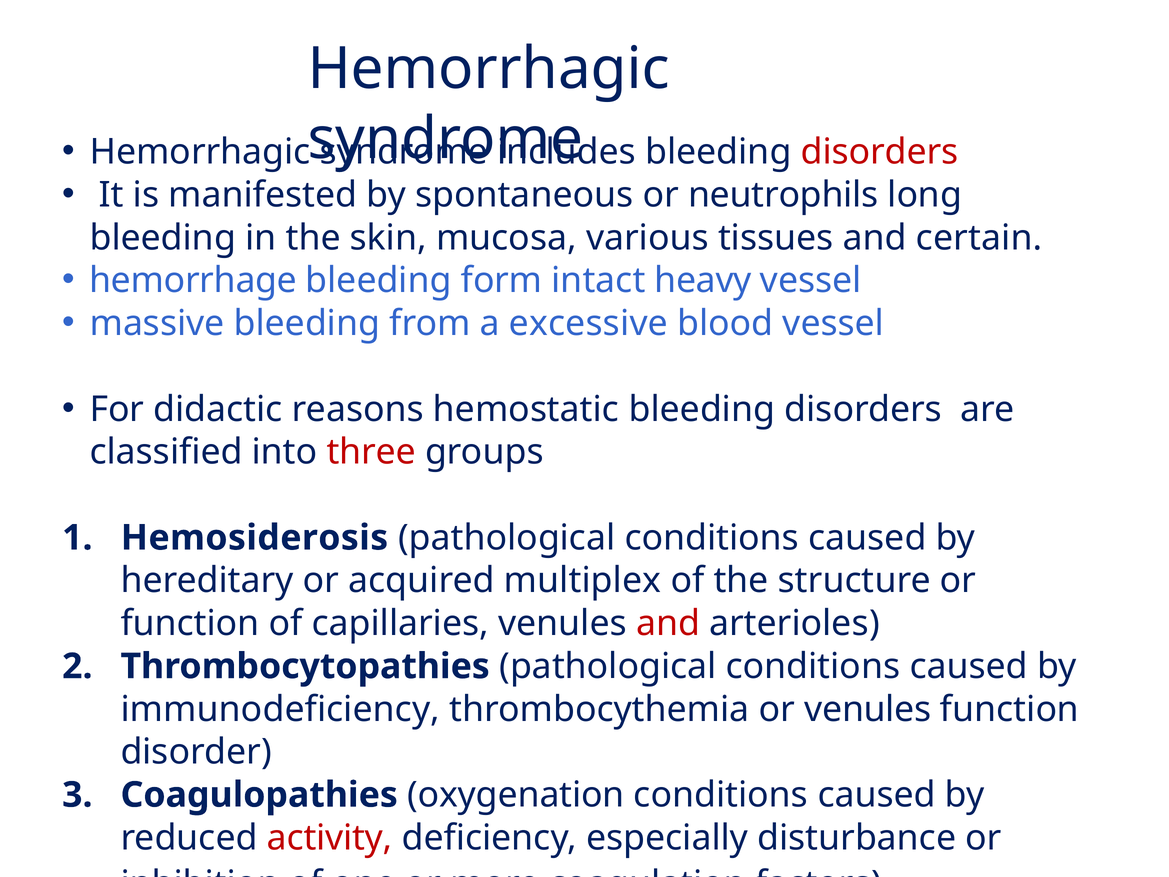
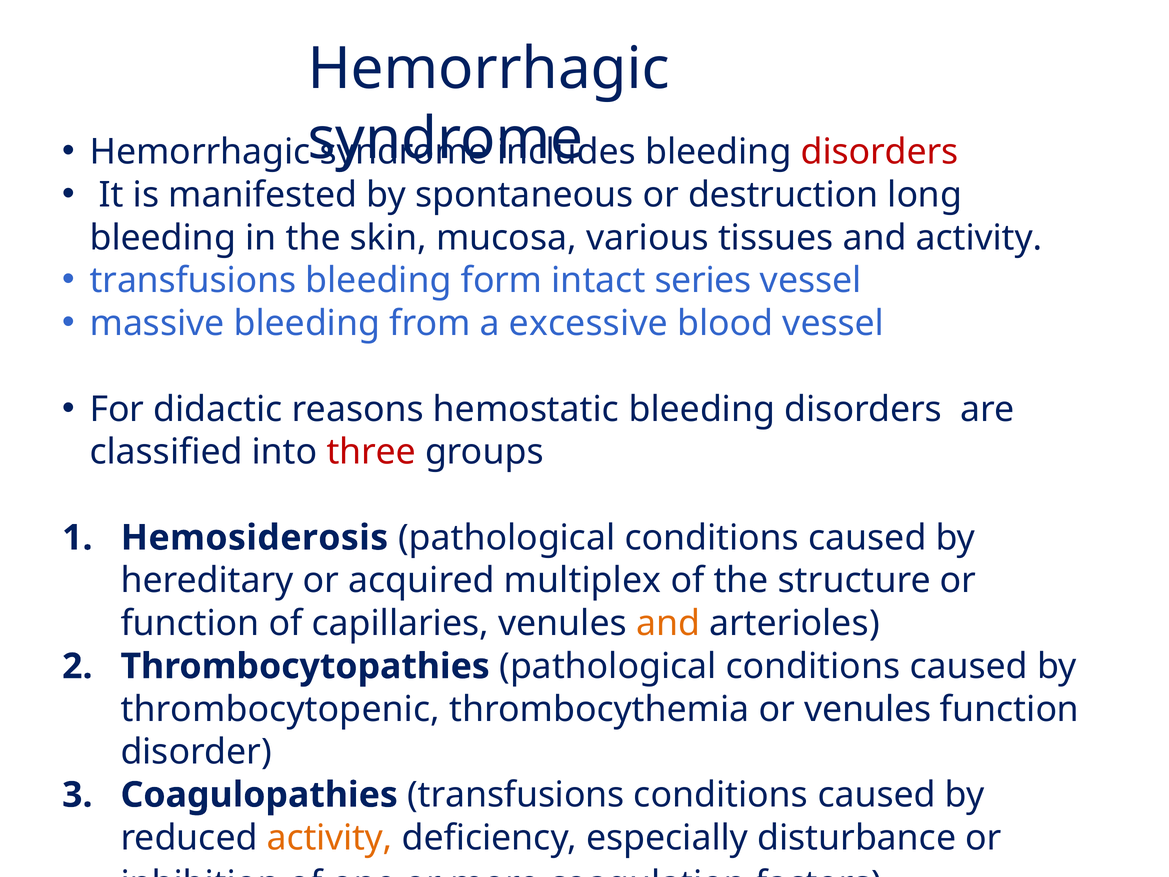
neutrophils: neutrophils -> destruction
and certain: certain -> activity
hemorrhage at (193, 281): hemorrhage -> transfusions
heavy: heavy -> series
and at (668, 623) colour: red -> orange
immunodeficiency: immunodeficiency -> thrombocytopenic
Coagulopathies oxygenation: oxygenation -> transfusions
activity at (330, 838) colour: red -> orange
